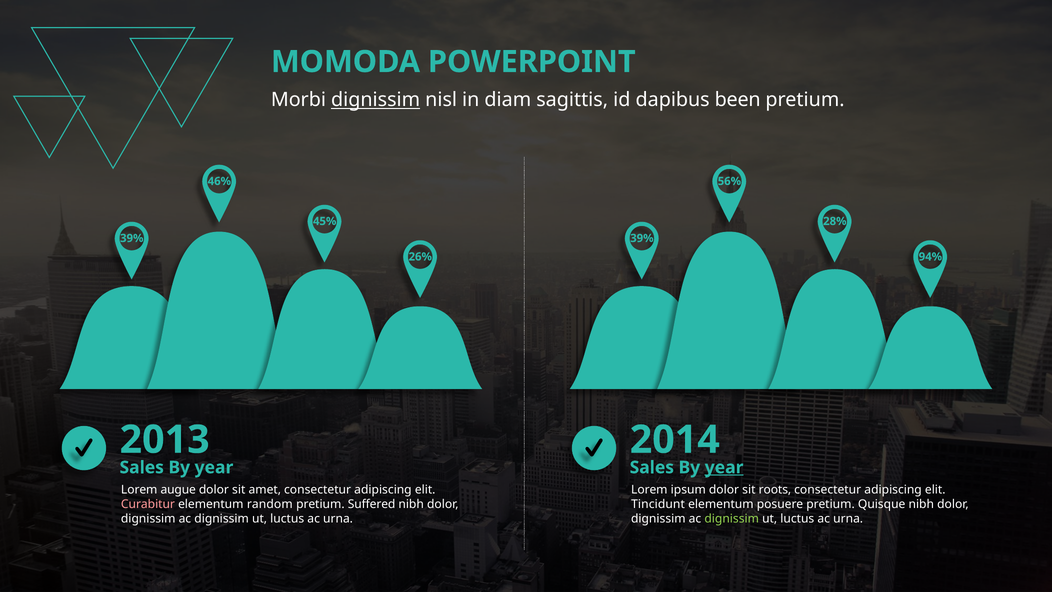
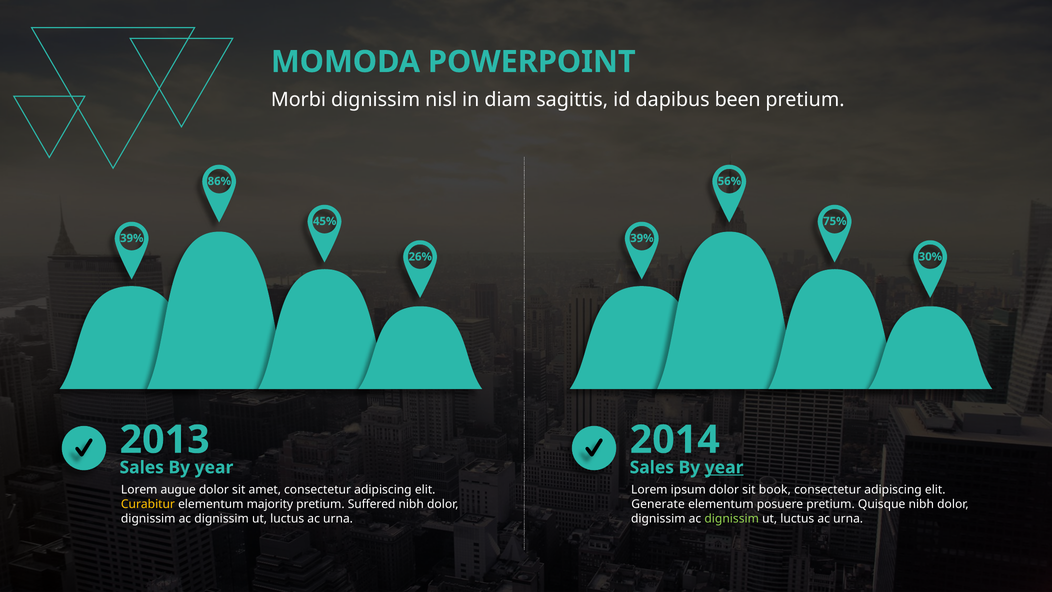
dignissim at (376, 100) underline: present -> none
46%: 46% -> 86%
28%: 28% -> 75%
94%: 94% -> 30%
roots: roots -> book
Curabitur colour: pink -> yellow
random: random -> majority
Tincidunt: Tincidunt -> Generate
